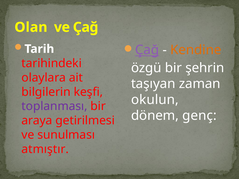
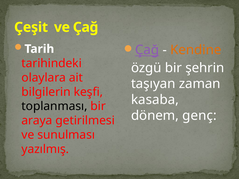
Olan: Olan -> Çeşit
okulun: okulun -> kasaba
toplanması colour: purple -> black
atmıştır: atmıştır -> yazılmış
